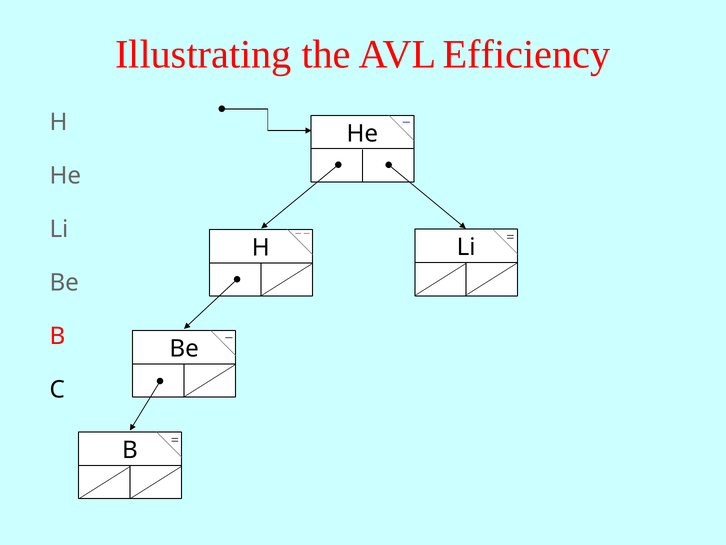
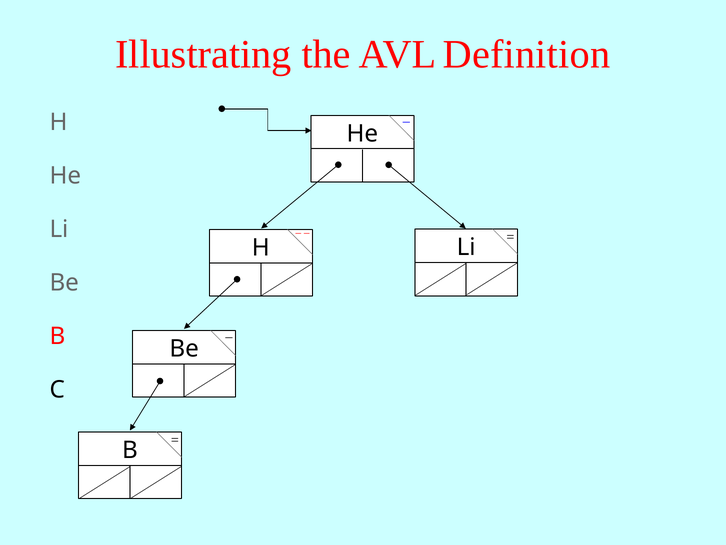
Efficiency: Efficiency -> Definition
